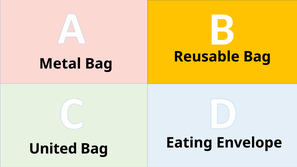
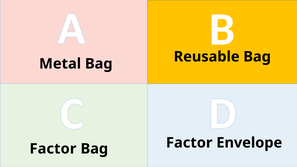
Eating at (189, 143): Eating -> Factor
United at (53, 149): United -> Factor
